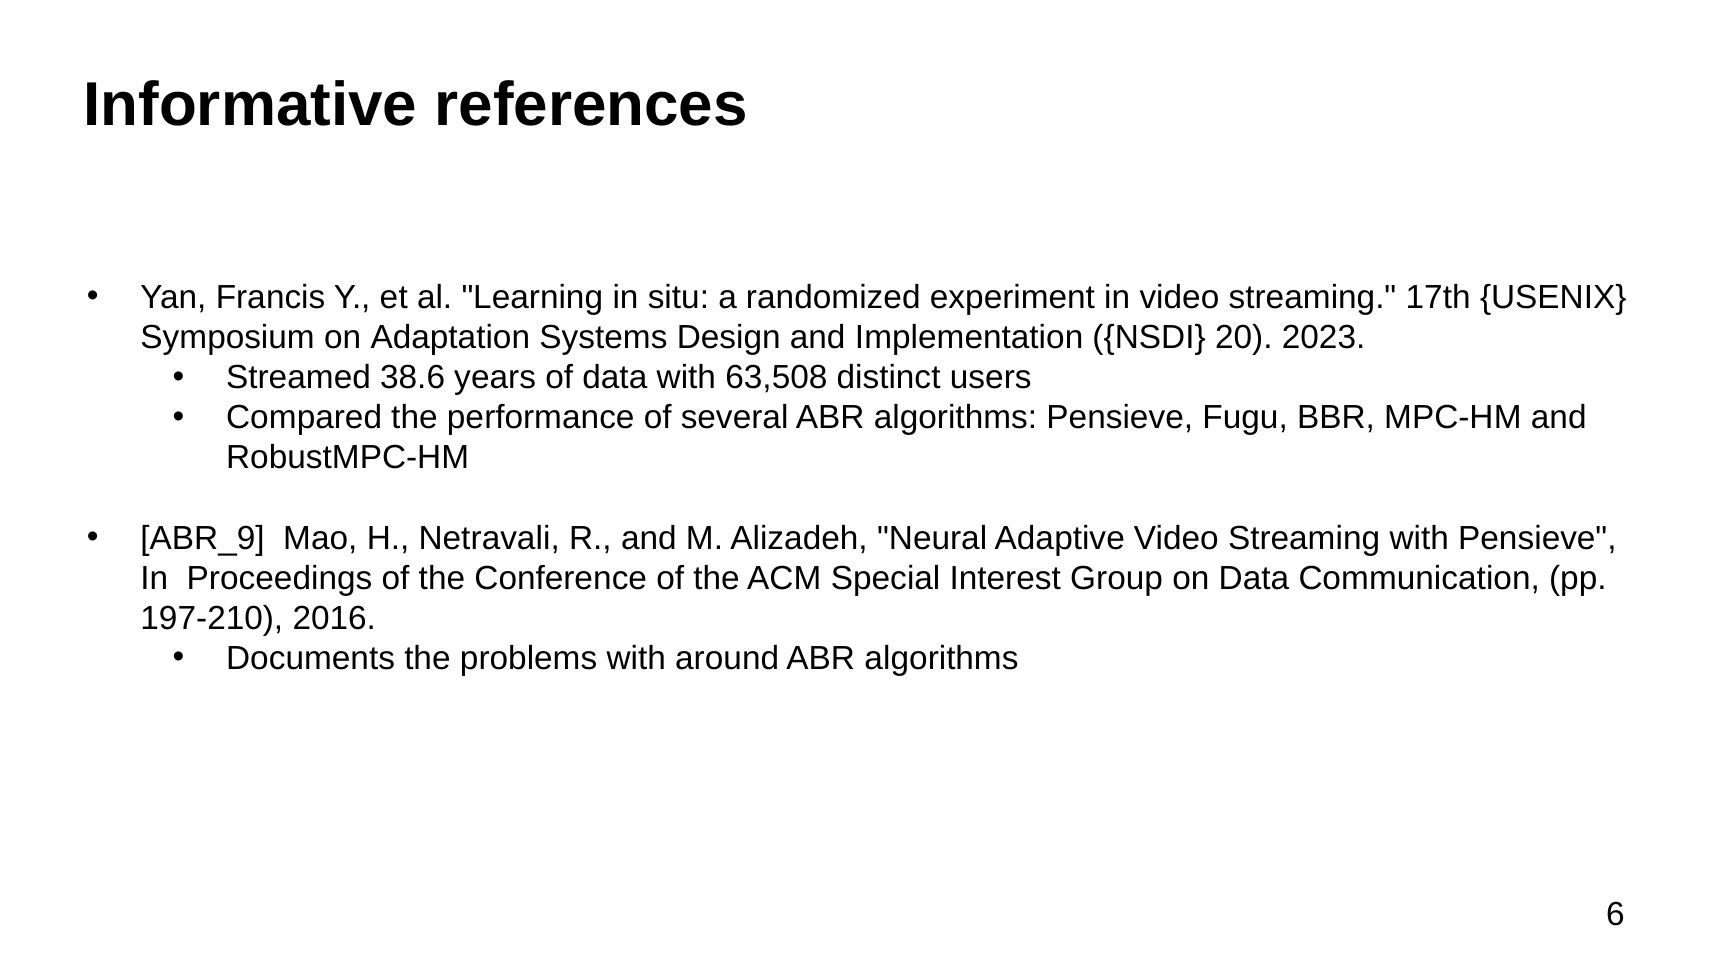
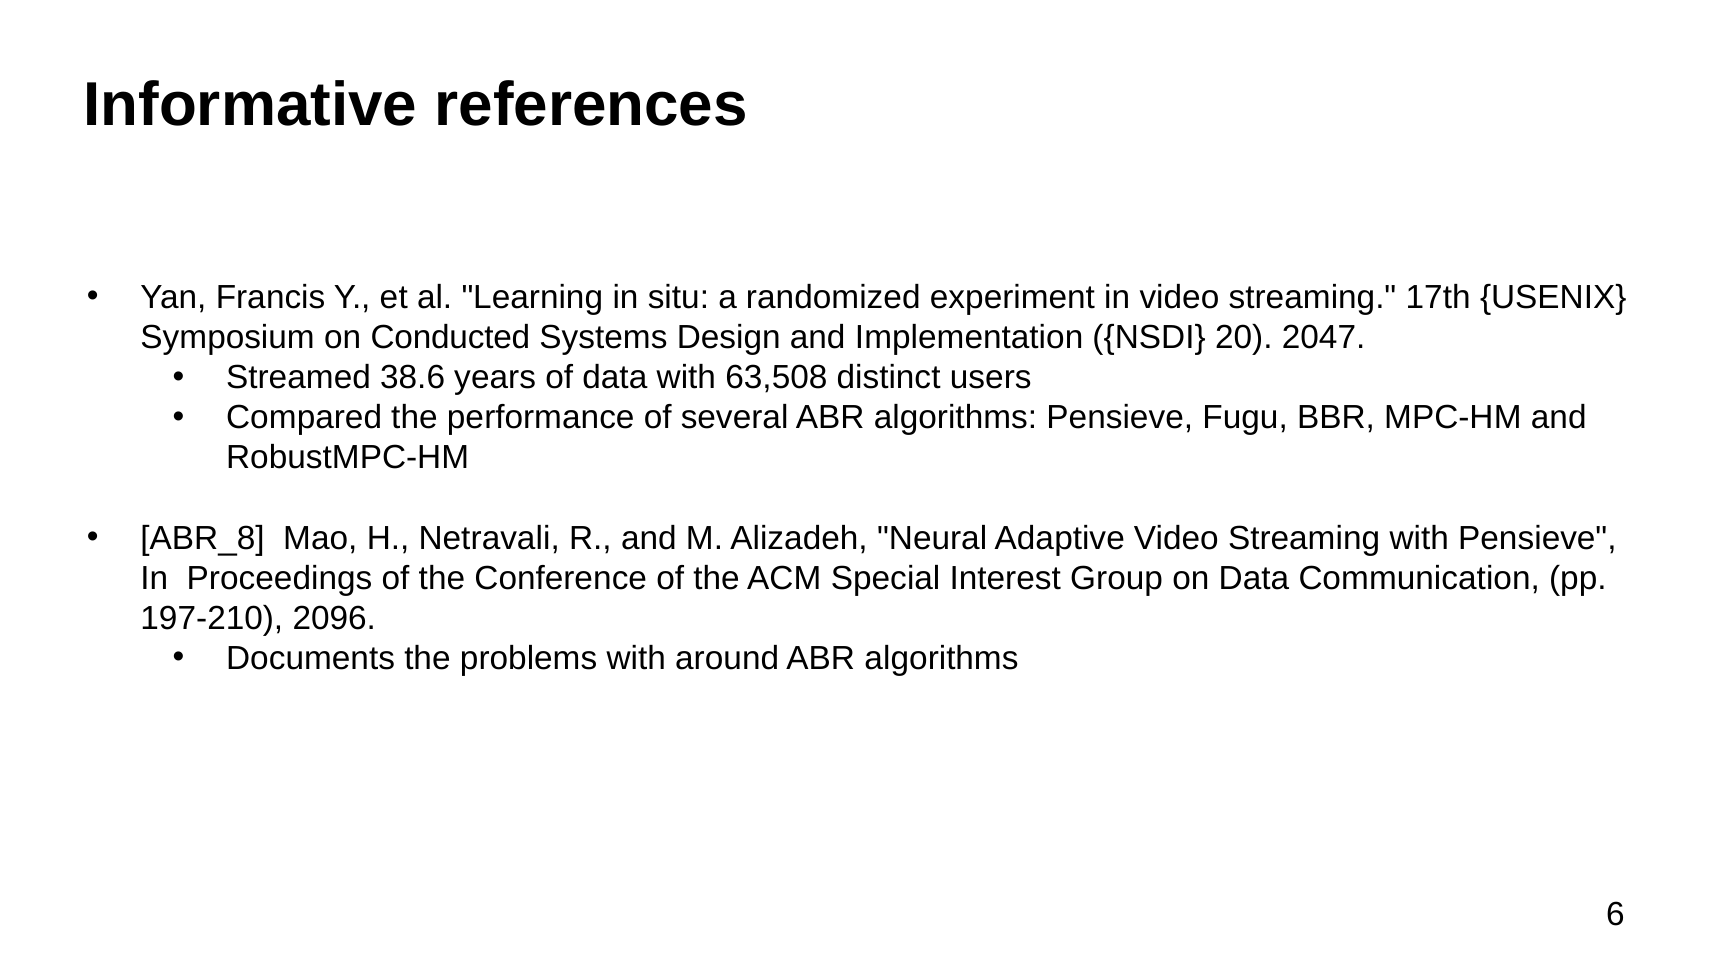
Adaptation: Adaptation -> Conducted
2023: 2023 -> 2047
ABR_9: ABR_9 -> ABR_8
2016: 2016 -> 2096
